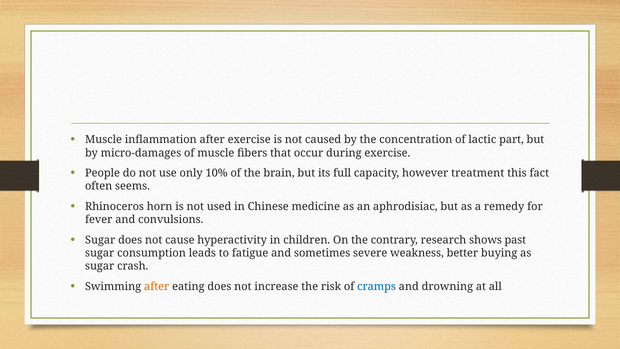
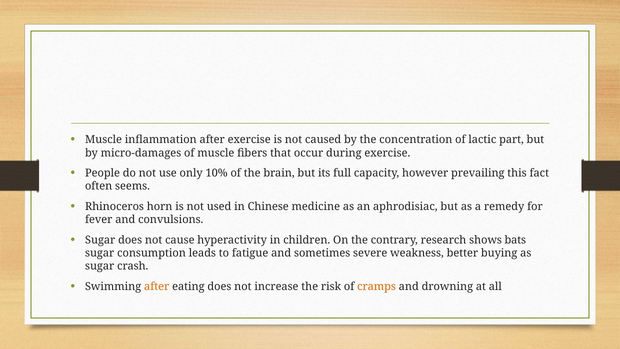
treatment: treatment -> prevailing
past: past -> bats
cramps colour: blue -> orange
